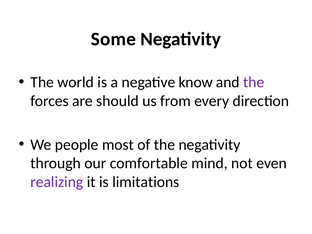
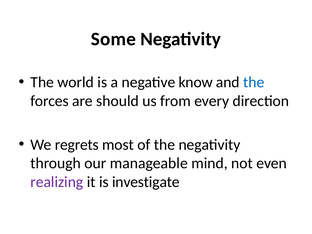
the at (254, 82) colour: purple -> blue
people: people -> regrets
comfortable: comfortable -> manageable
limitations: limitations -> investigate
